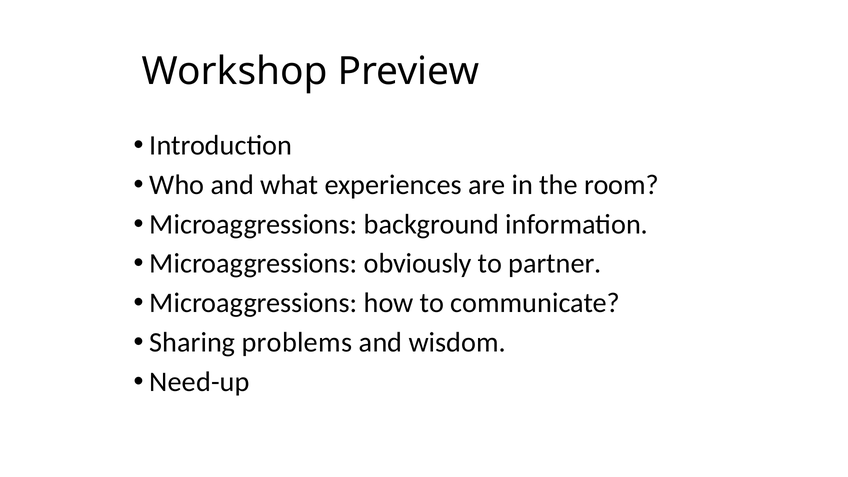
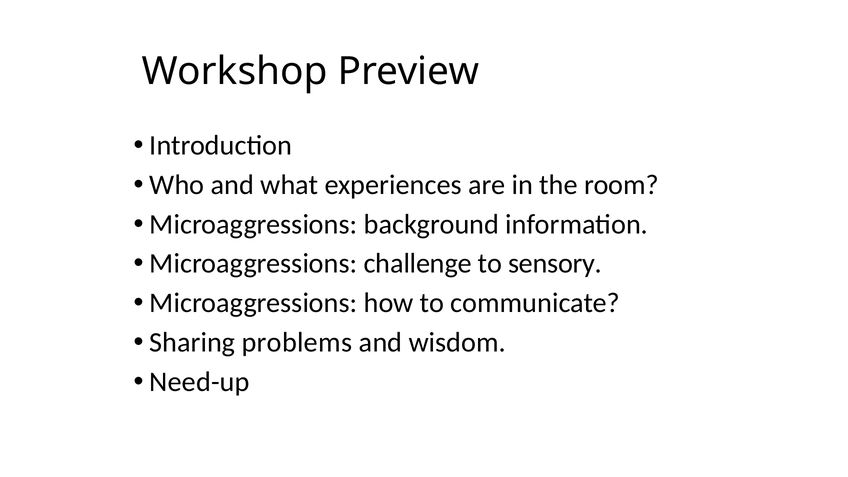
obviously: obviously -> challenge
partner: partner -> sensory
